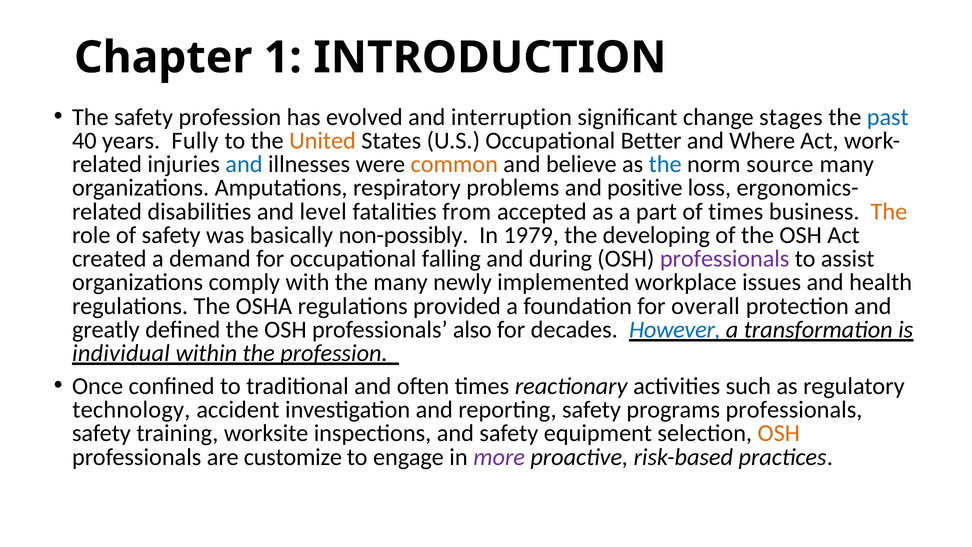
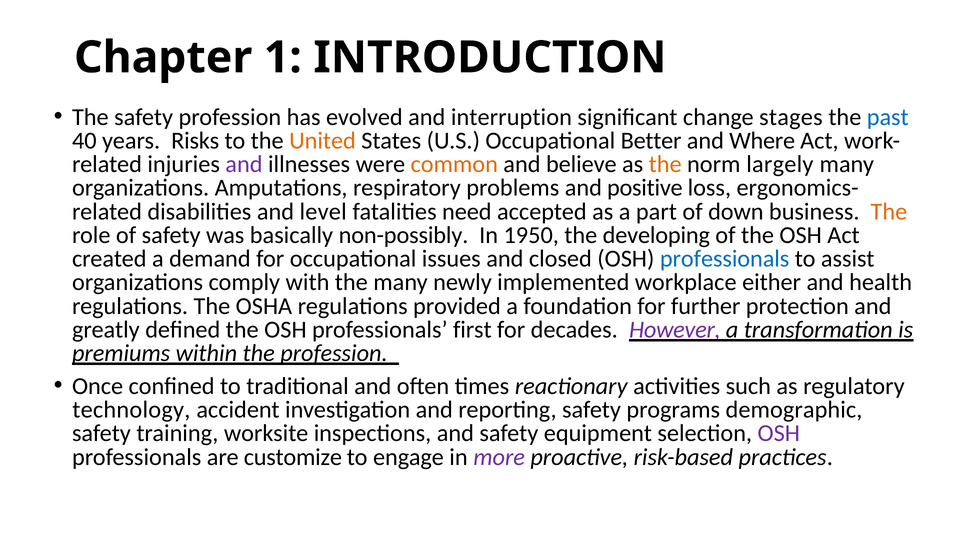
Fully: Fully -> Risks
and at (244, 164) colour: blue -> purple
the at (665, 164) colour: blue -> orange
source: source -> largely
from: from -> need
of times: times -> down
1979: 1979 -> 1950
falling: falling -> issues
during: during -> closed
professionals at (725, 259) colour: purple -> blue
issues: issues -> either
overall: overall -> further
also: also -> first
However colour: blue -> purple
individual: individual -> premiums
programs professionals: professionals -> demographic
OSH at (779, 433) colour: orange -> purple
